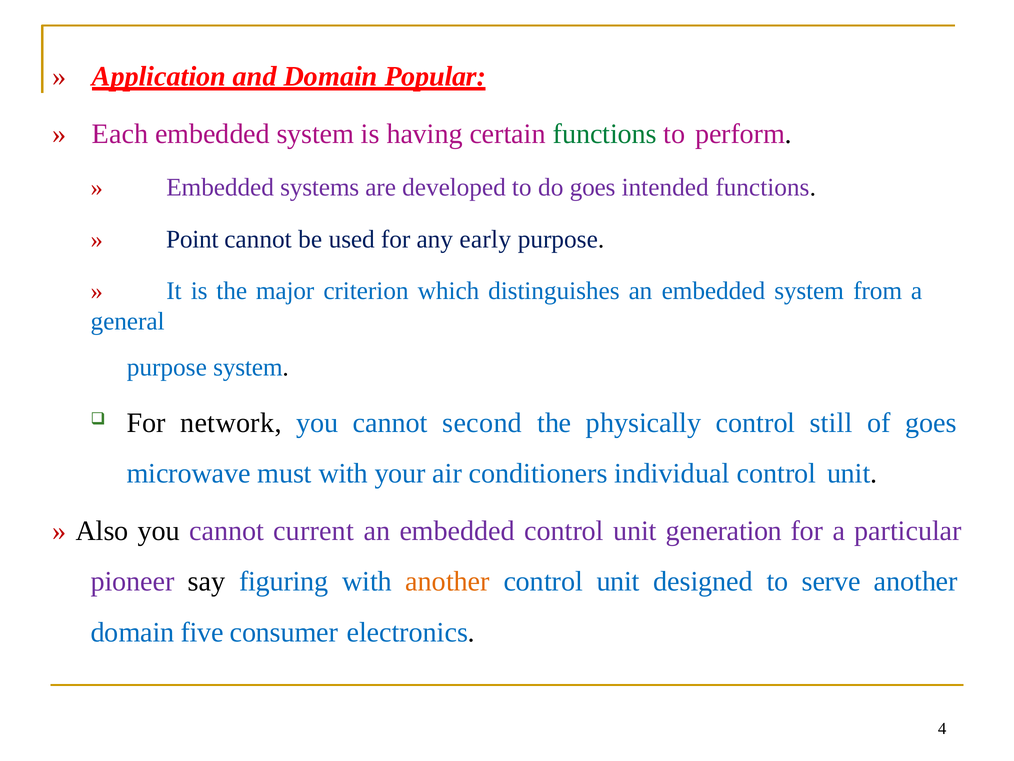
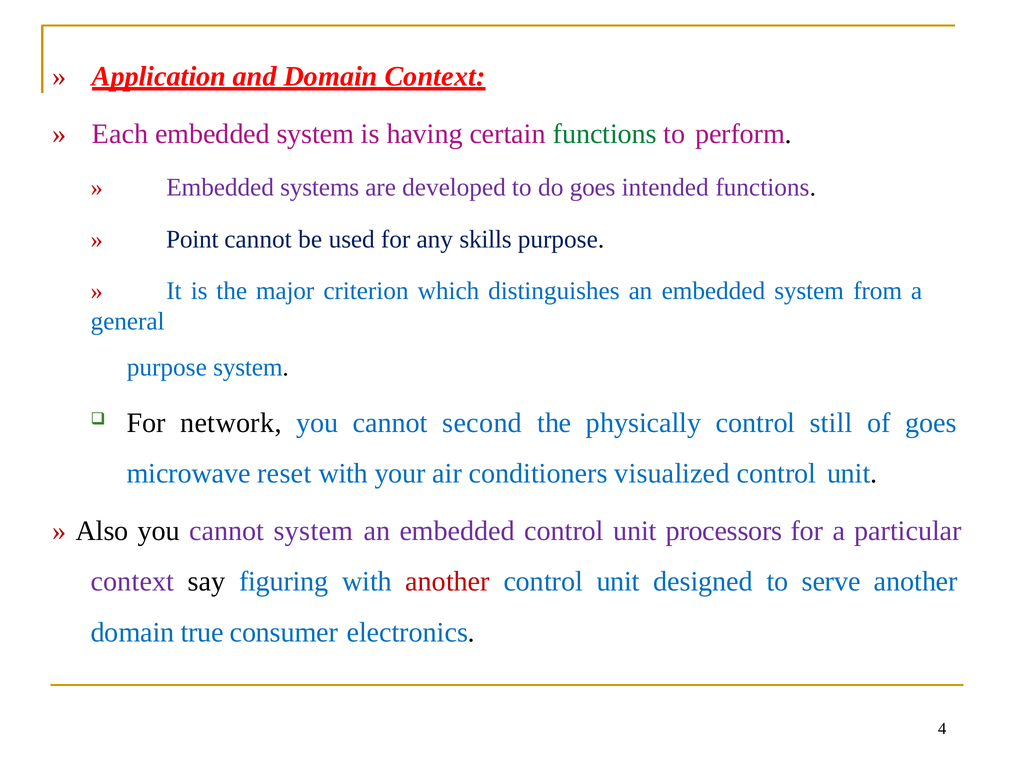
Domain Popular: Popular -> Context
early: early -> skills
must: must -> reset
individual: individual -> visualized
cannot current: current -> system
generation: generation -> processors
pioneer at (133, 581): pioneer -> context
another at (448, 581) colour: orange -> red
five: five -> true
